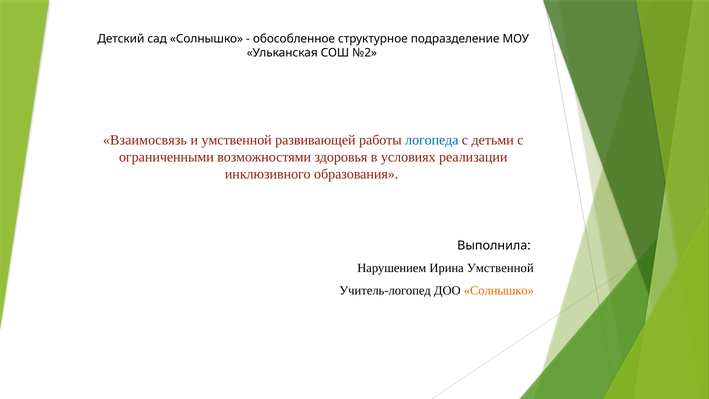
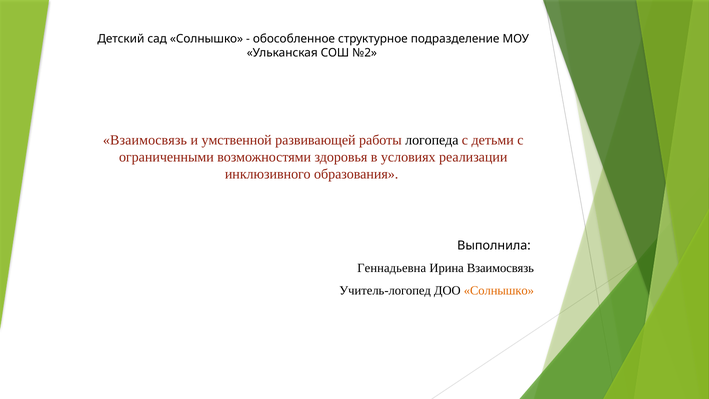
логопеда colour: blue -> black
Нарушением: Нарушением -> Геннадьевна
Ирина Умственной: Умственной -> Взаимосвязь
